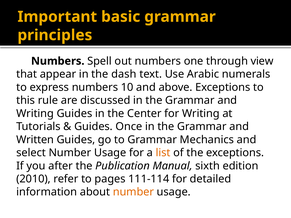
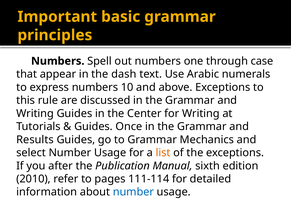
view: view -> case
Written: Written -> Results
number at (133, 192) colour: orange -> blue
